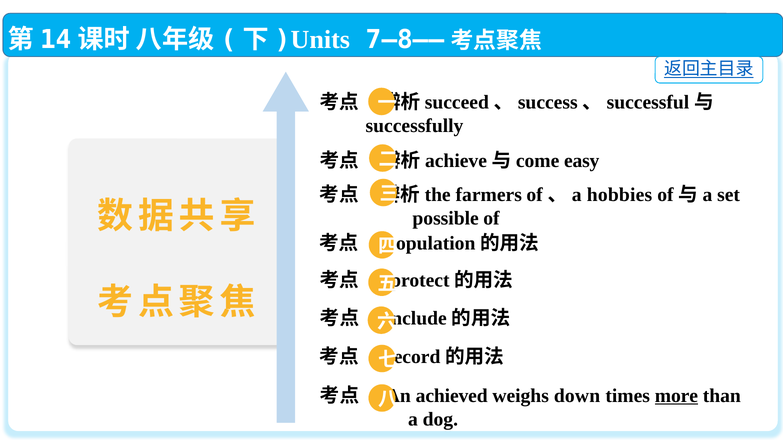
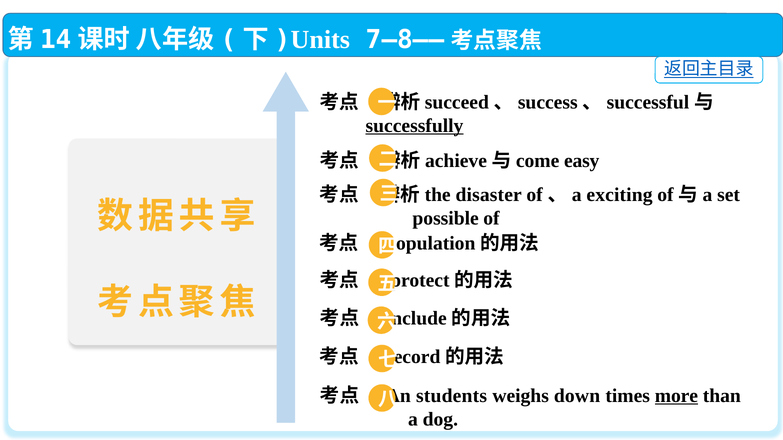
successfully underline: none -> present
farmers: farmers -> disaster
hobbies: hobbies -> exciting
achieved: achieved -> students
